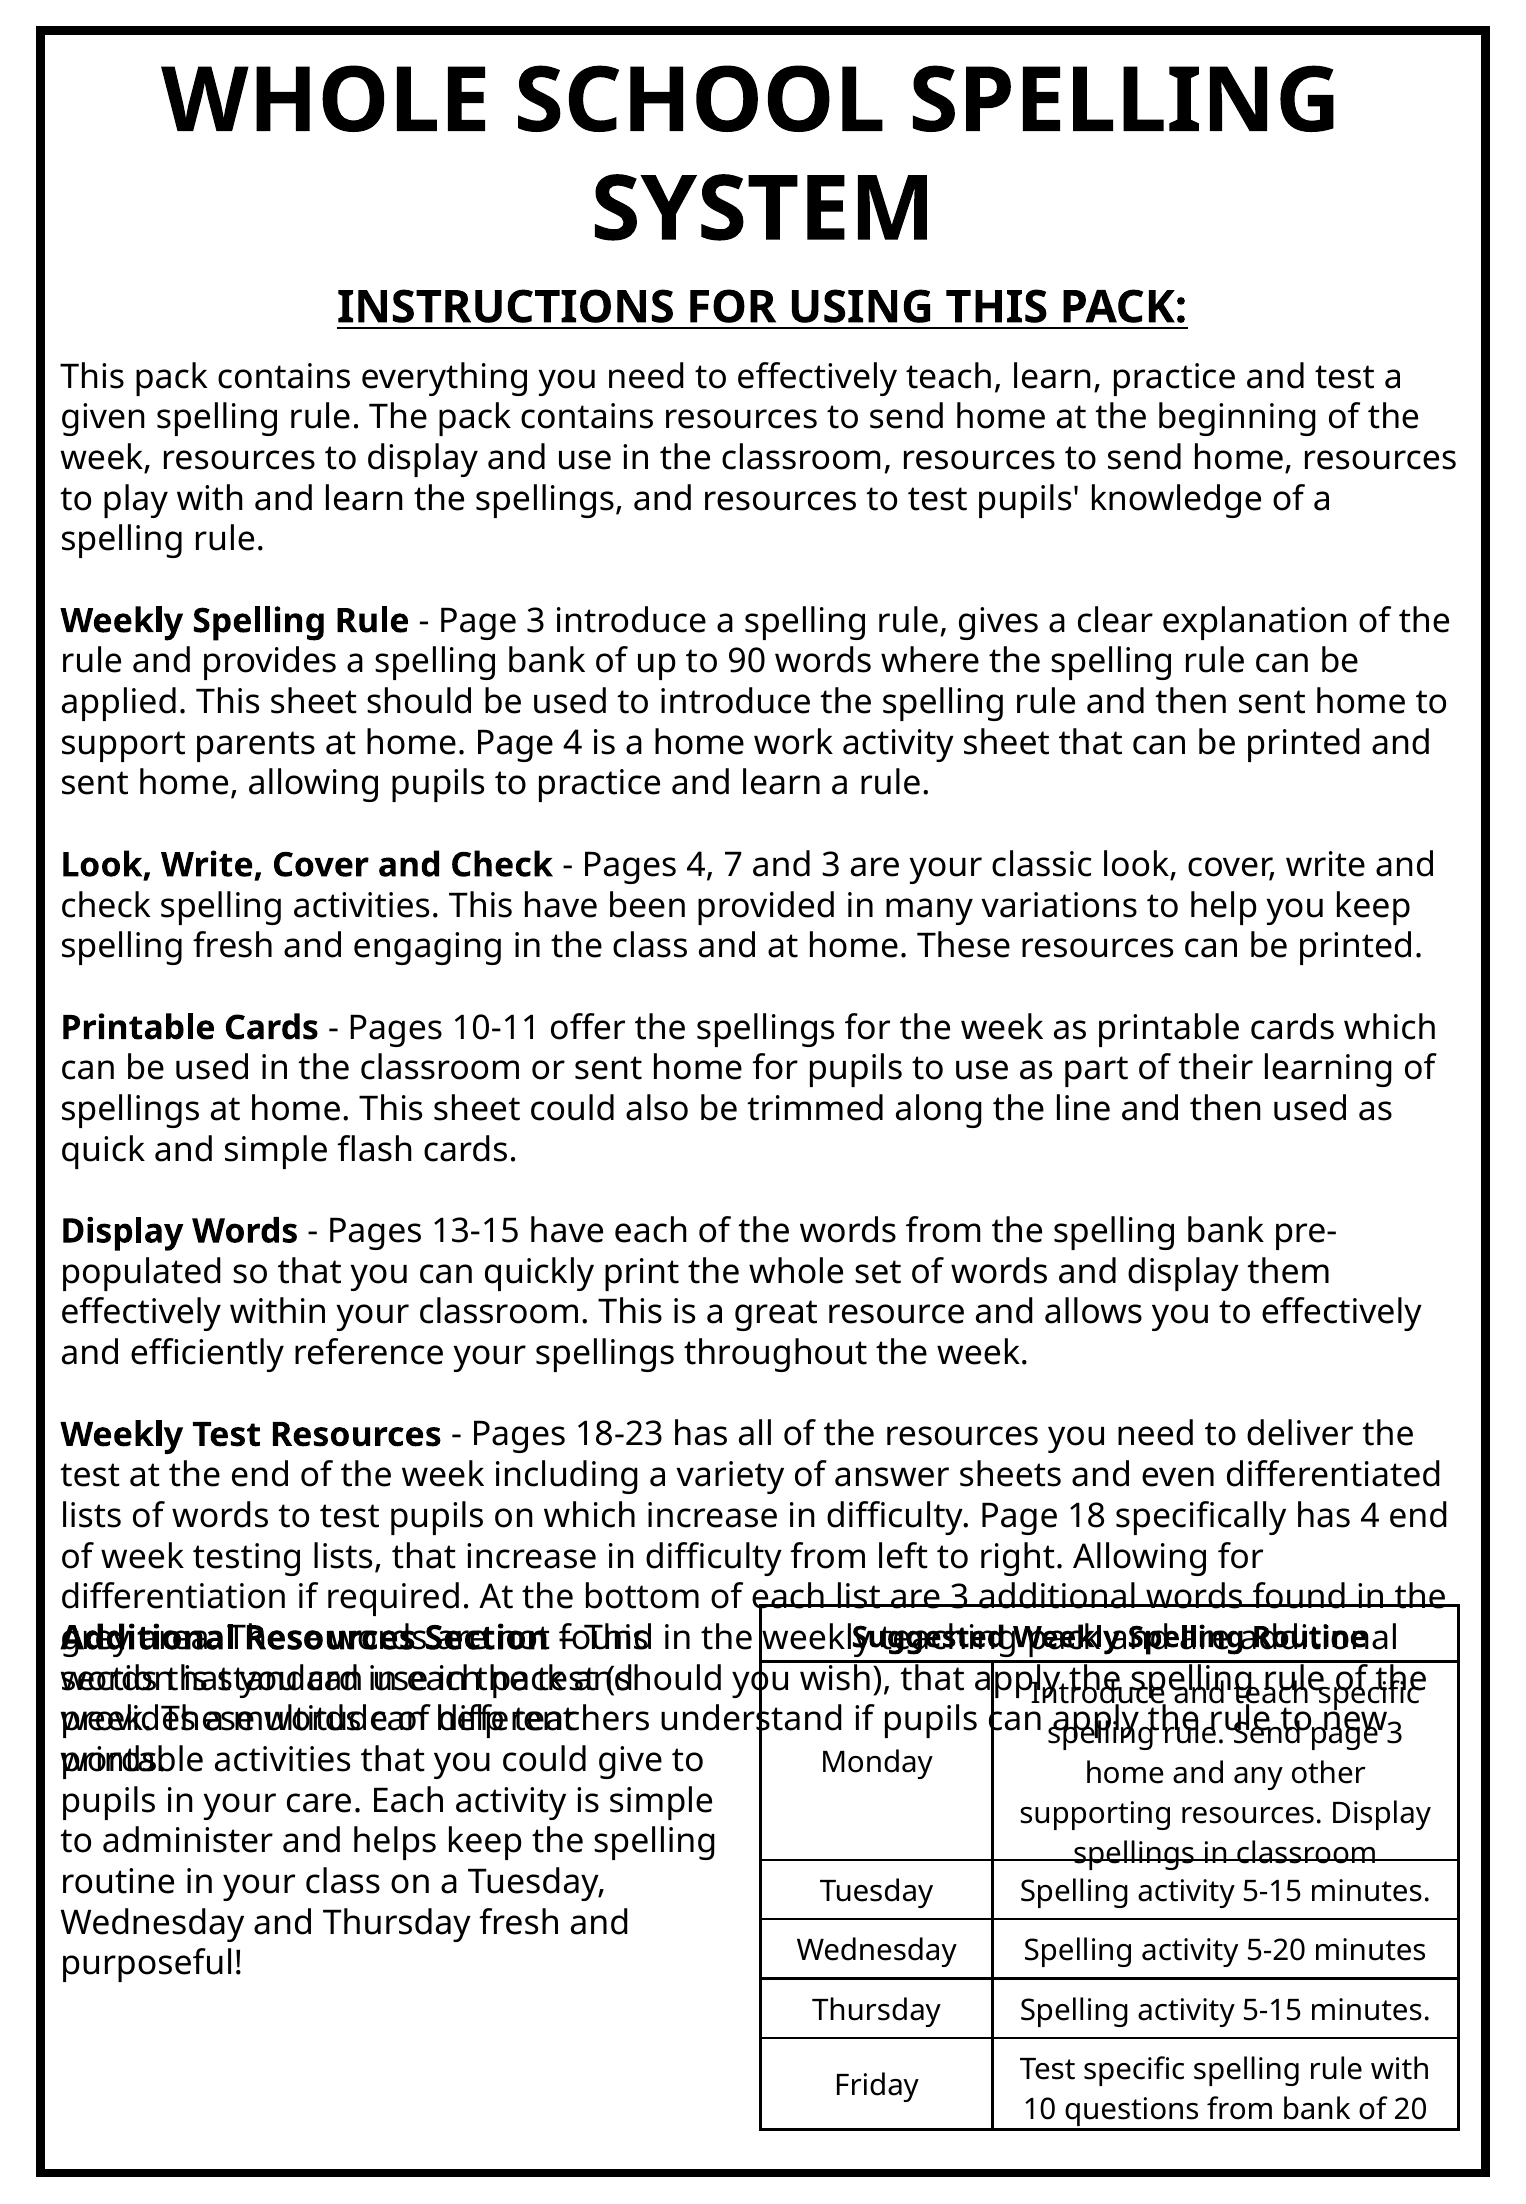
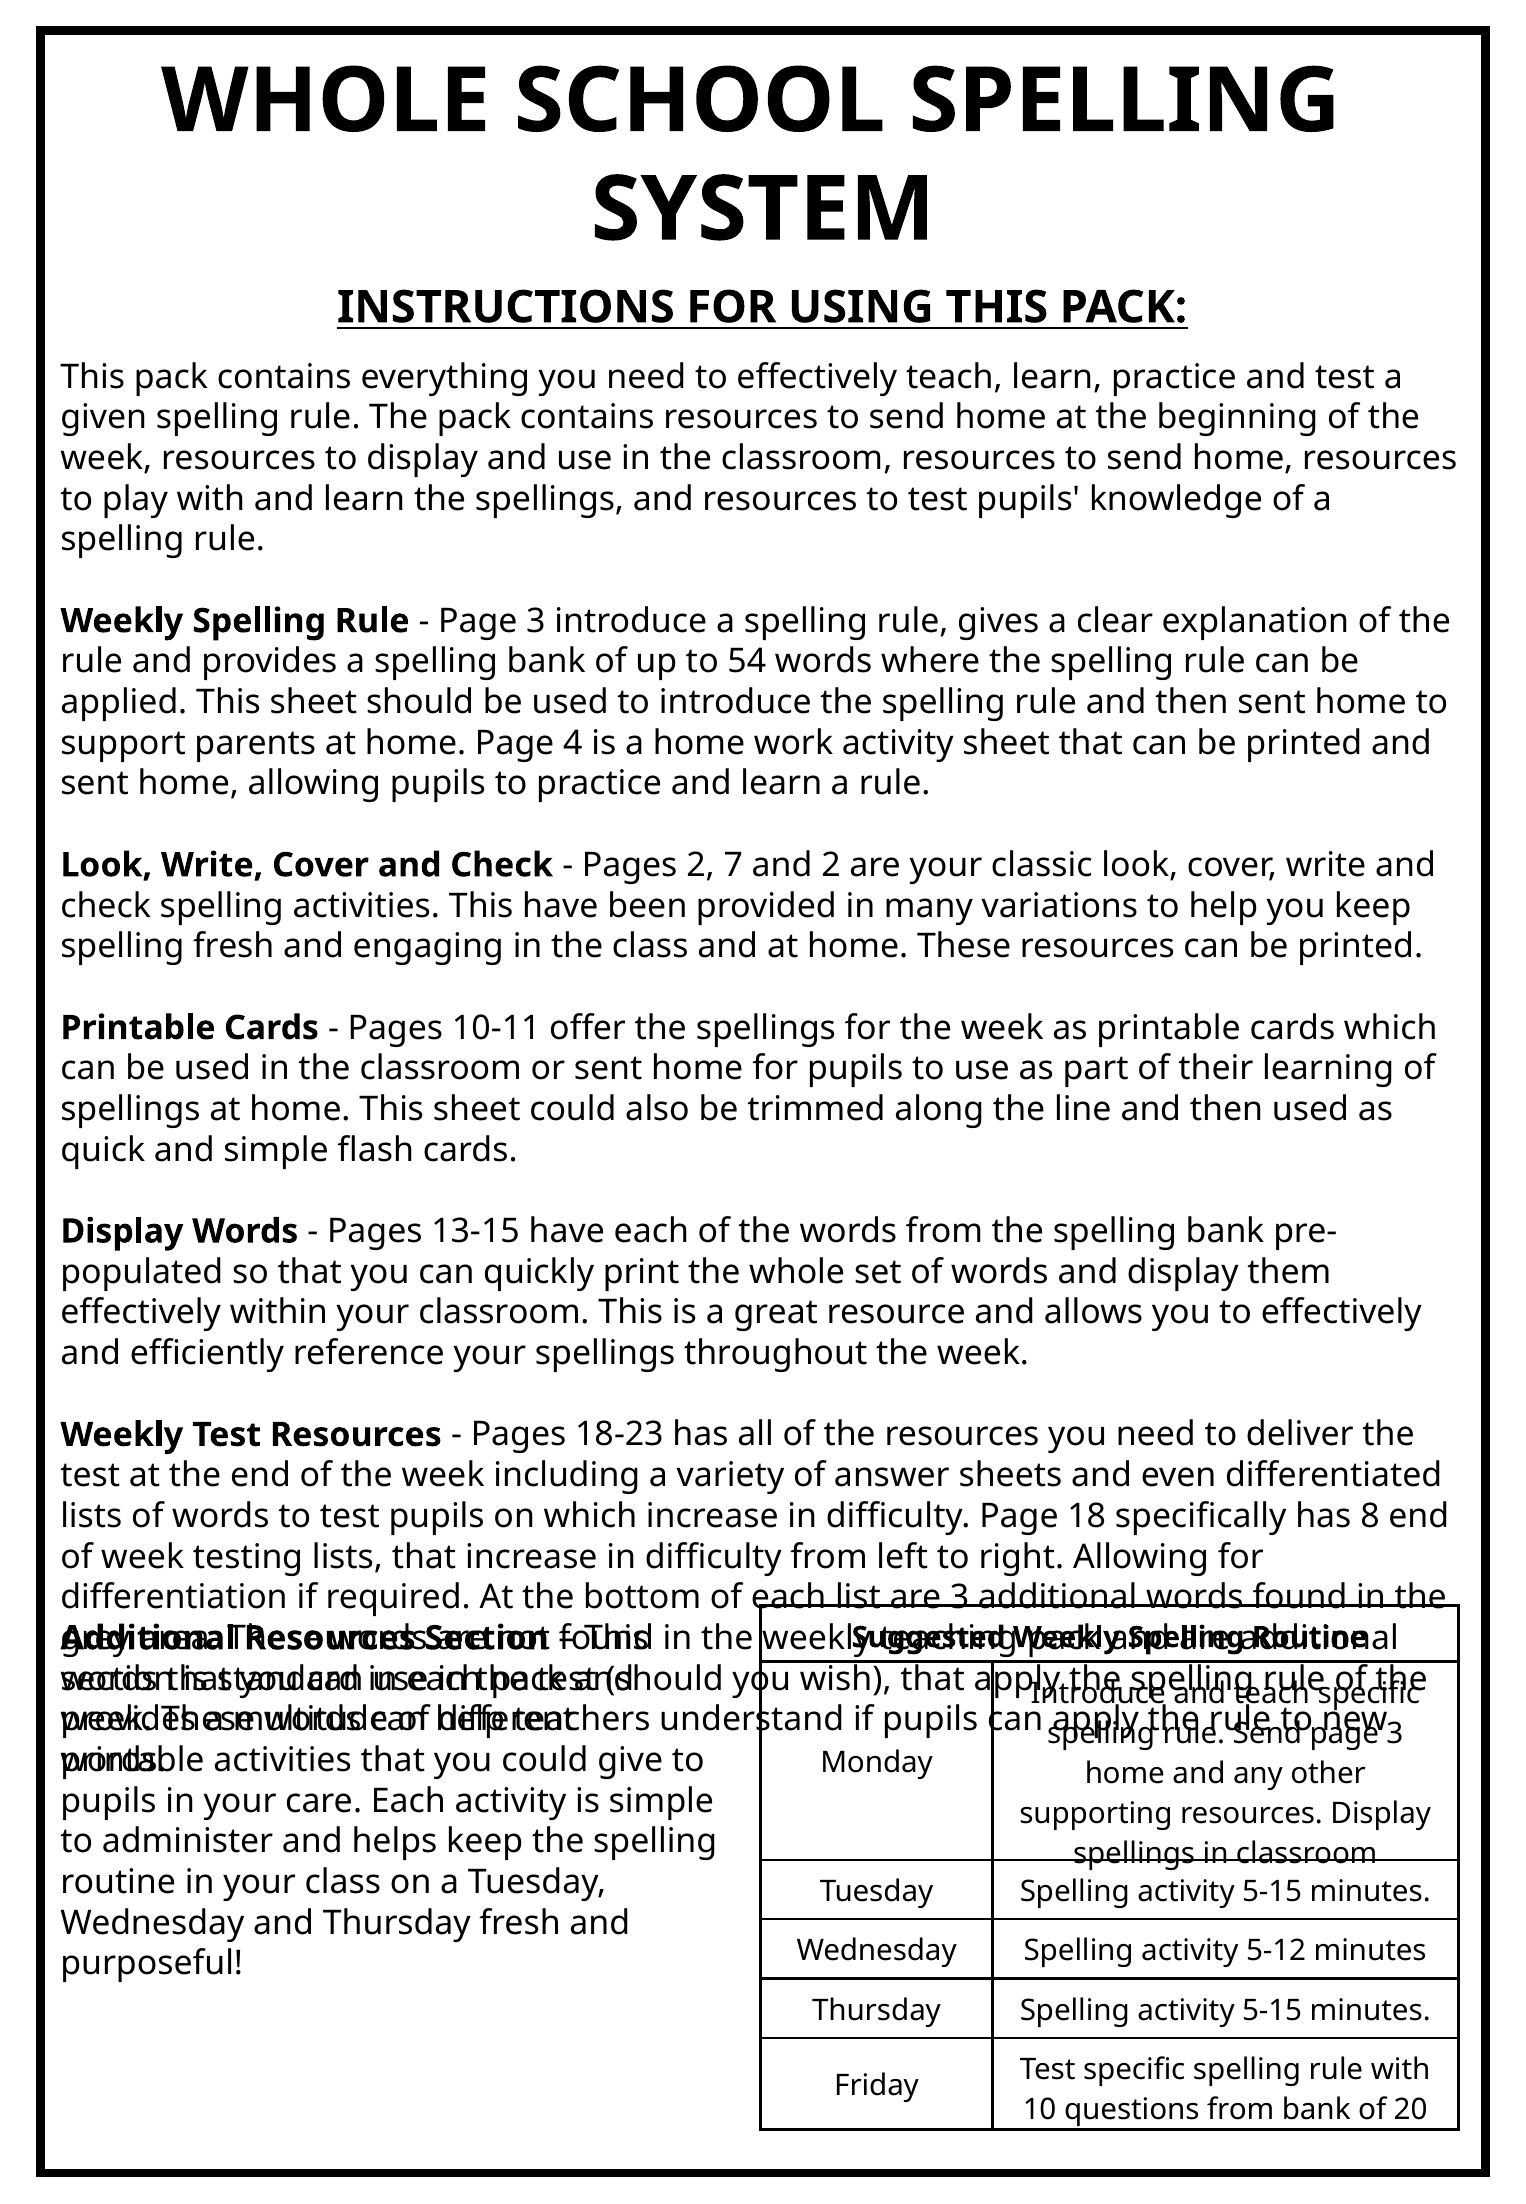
90: 90 -> 54
Pages 4: 4 -> 2
and 3: 3 -> 2
has 4: 4 -> 8
5-20: 5-20 -> 5-12
